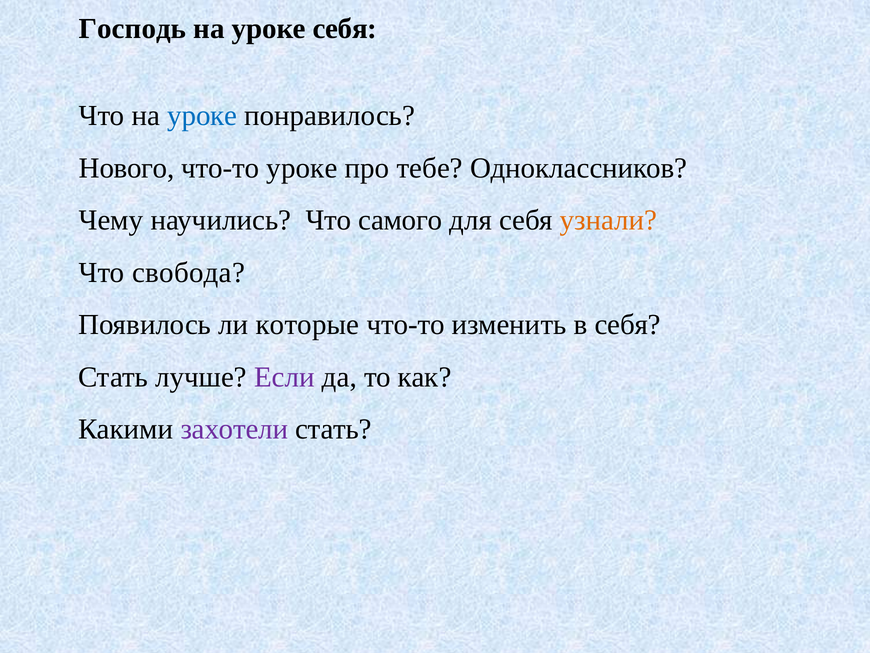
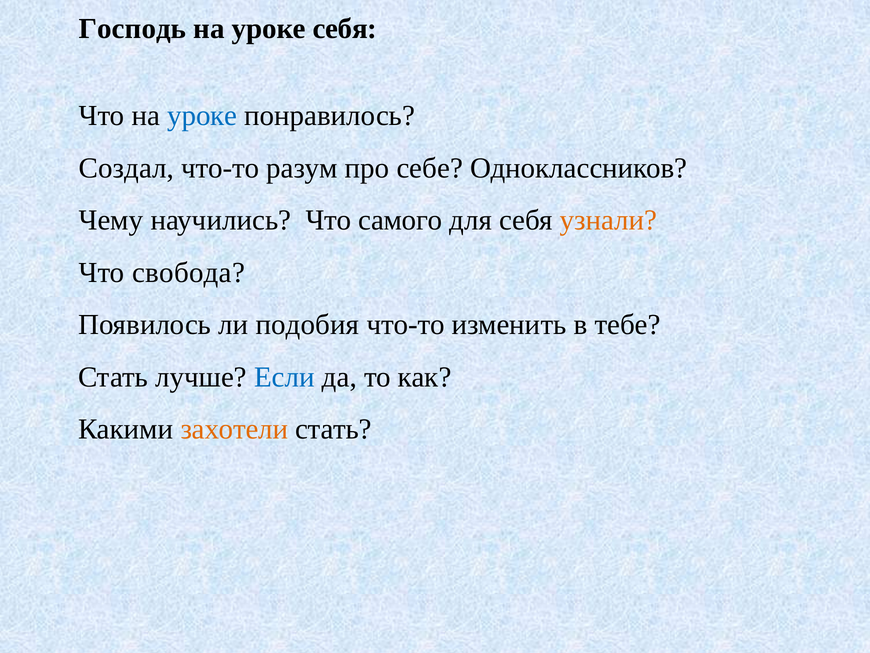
Нового: Нового -> Создал
что-то уроке: уроке -> разум
тебе: тебе -> себе
которые: которые -> подобия
в себя: себя -> тебе
Если colour: purple -> blue
захотели colour: purple -> orange
